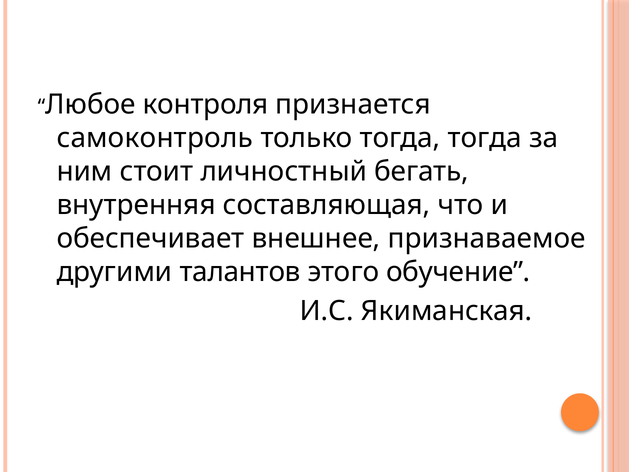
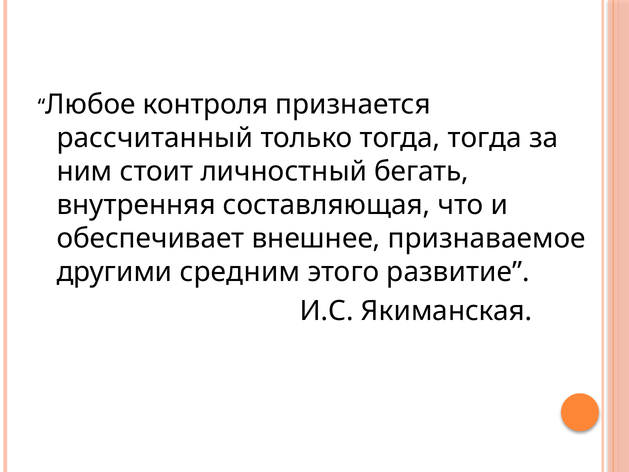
самоконтроль: самоконтроль -> рассчитанный
талантов: талантов -> средним
обучение: обучение -> развитие
